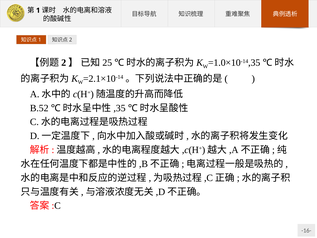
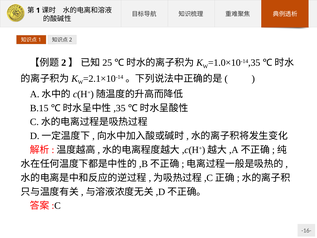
B.52: B.52 -> B.15
